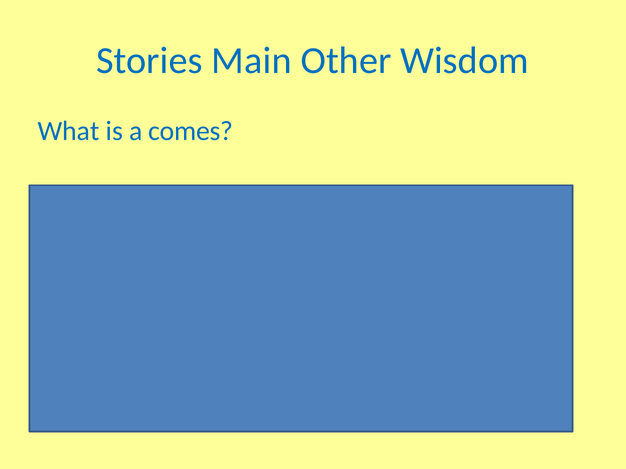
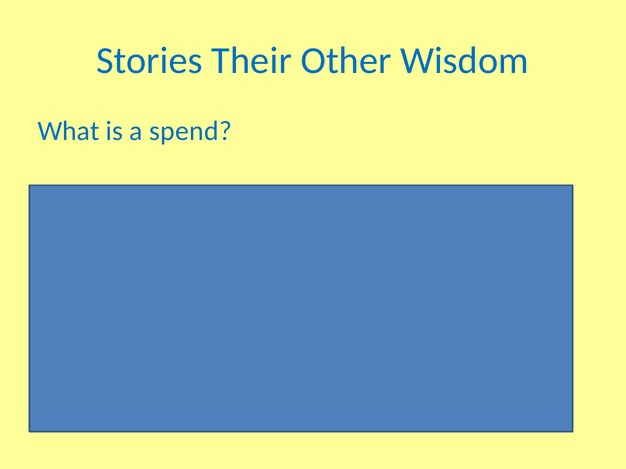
Main: Main -> Their
comes: comes -> spend
